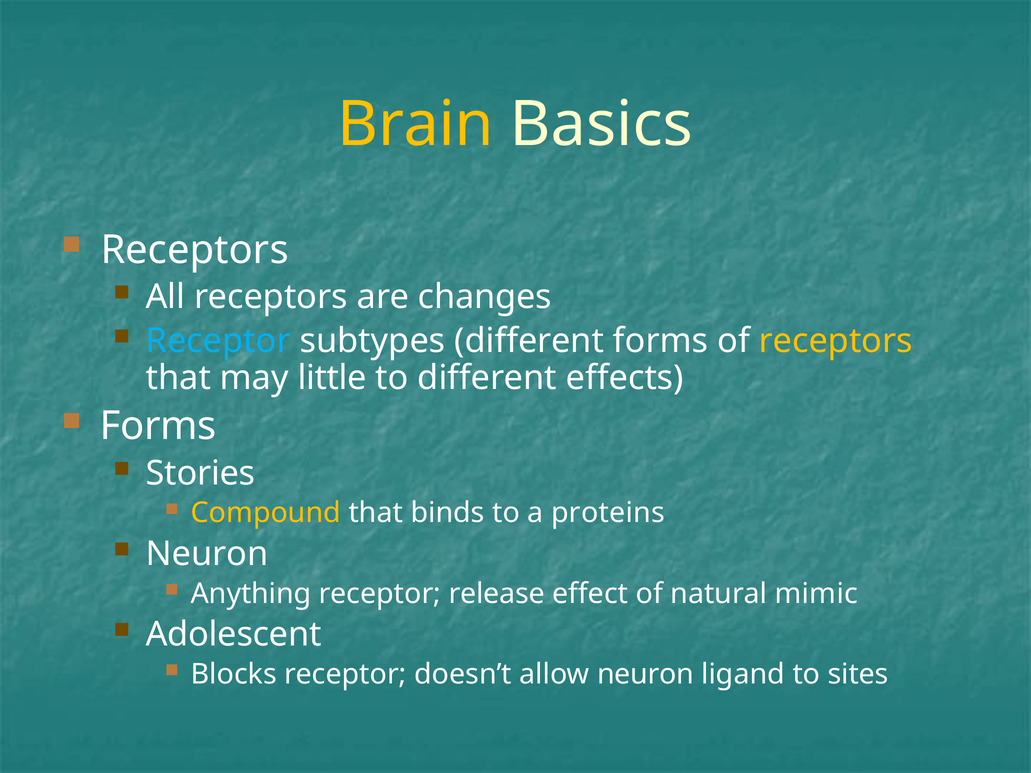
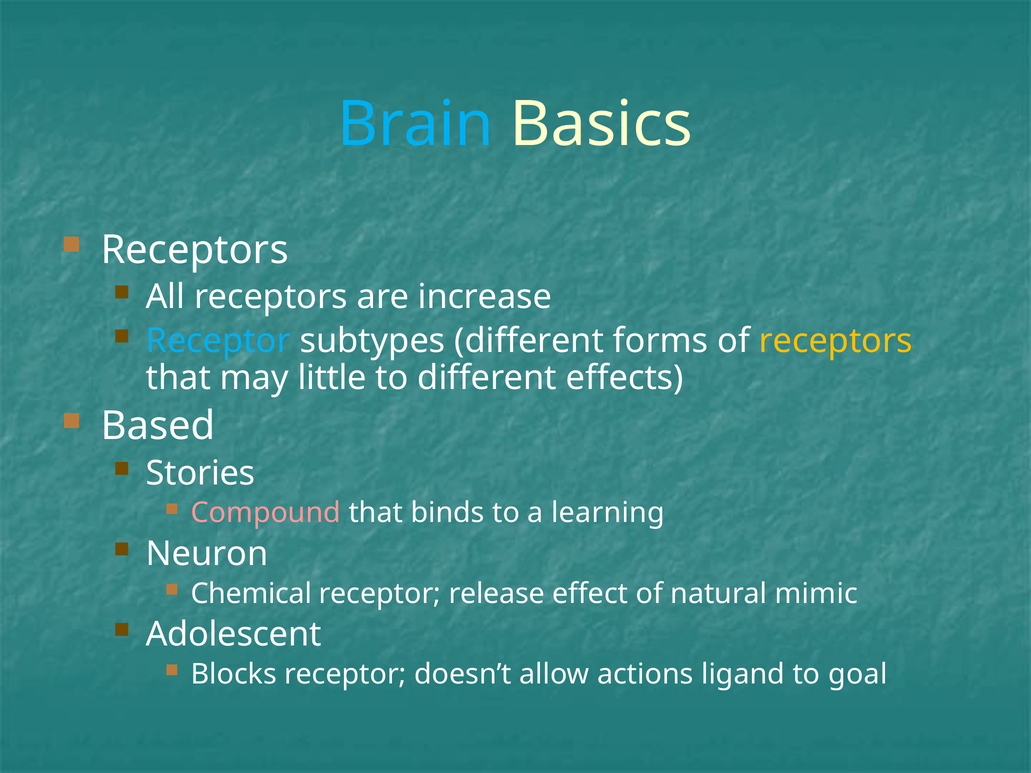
Brain colour: yellow -> light blue
changes: changes -> increase
Forms at (158, 426): Forms -> Based
Compound colour: yellow -> pink
proteins: proteins -> learning
Anything: Anything -> Chemical
allow neuron: neuron -> actions
sites: sites -> goal
